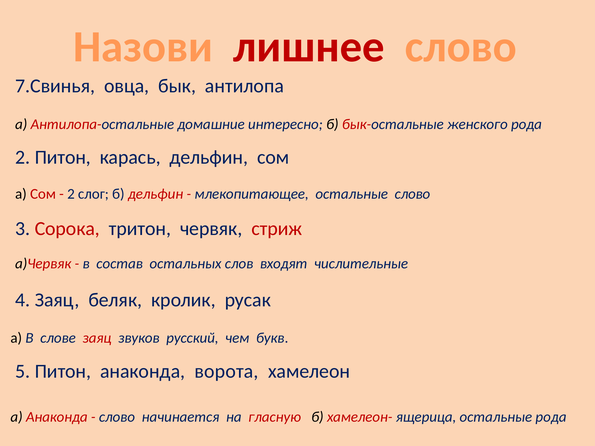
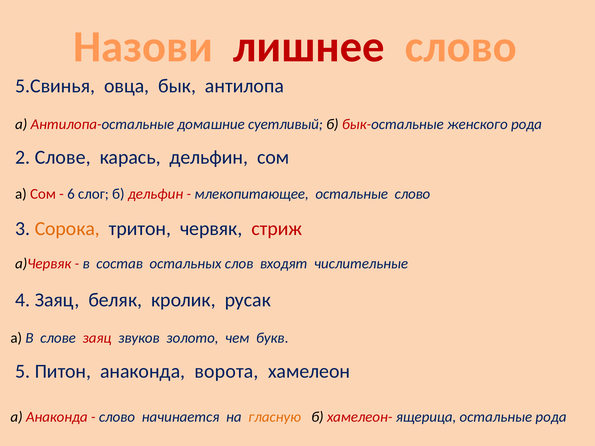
7.Свинья: 7.Свинья -> 5.Свинья
интересно: интересно -> суетливый
2 Питон: Питон -> Слове
2 at (71, 194): 2 -> 6
Сорока colour: red -> orange
русский: русский -> золото
гласную colour: red -> orange
